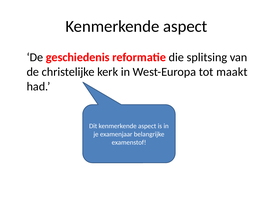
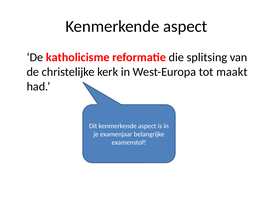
geschiedenis: geschiedenis -> katholicisme
